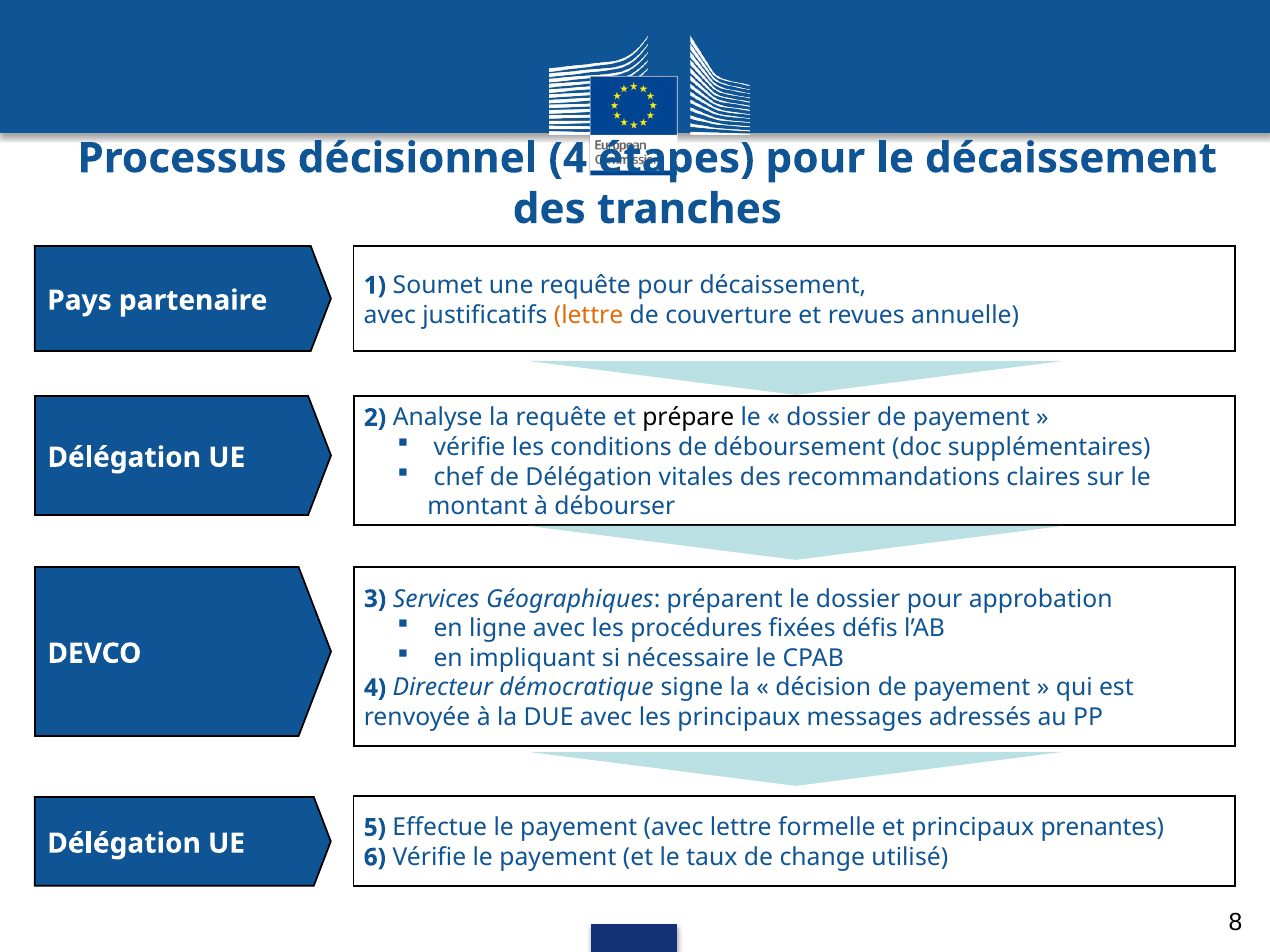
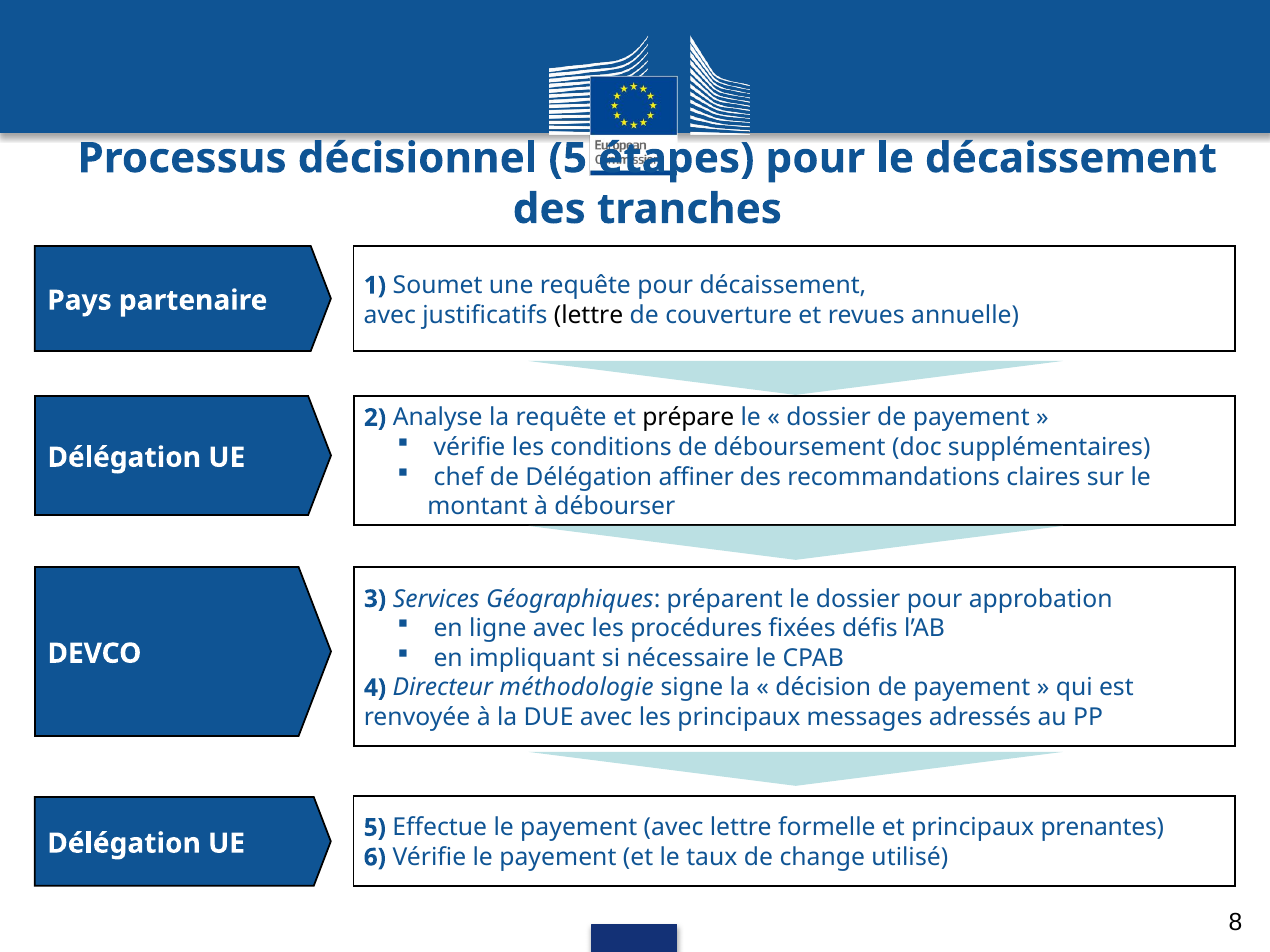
décisionnel 4: 4 -> 5
lettre at (589, 315) colour: orange -> black
vitales: vitales -> affiner
démocratique: démocratique -> méthodologie
